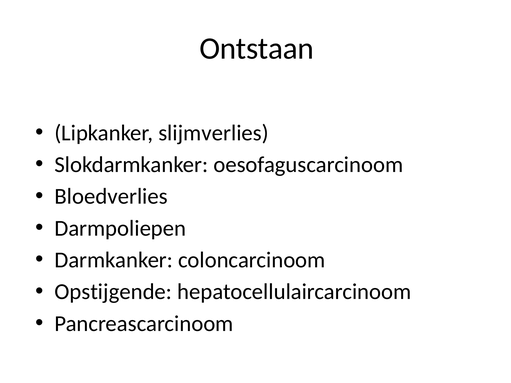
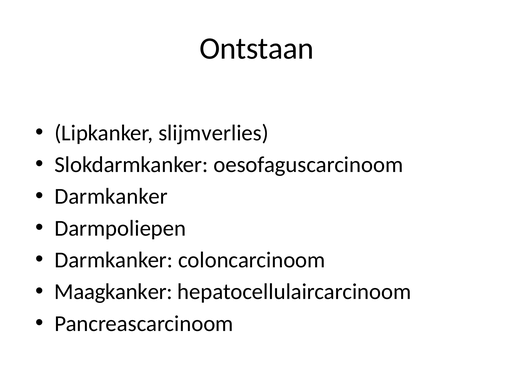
Bloedverlies at (111, 197): Bloedverlies -> Darmkanker
Opstijgende: Opstijgende -> Maagkanker
